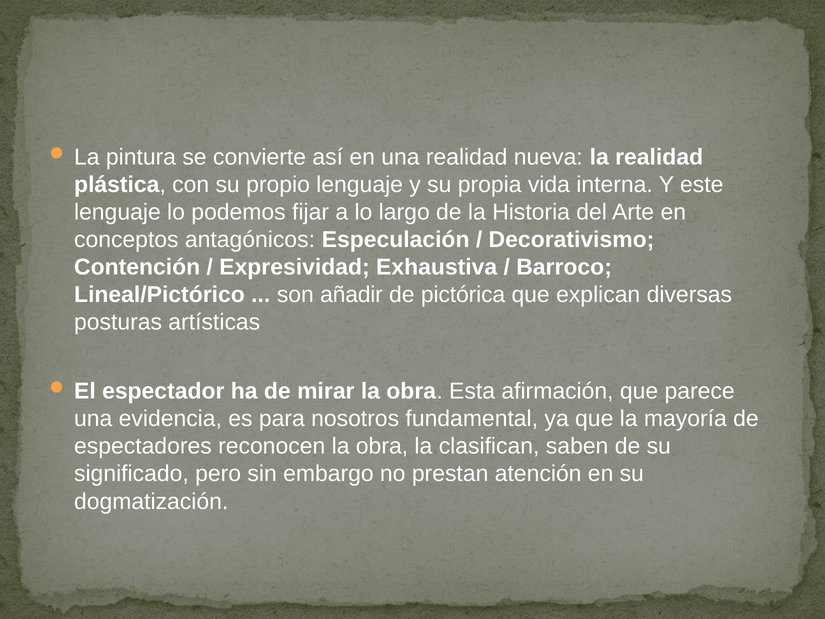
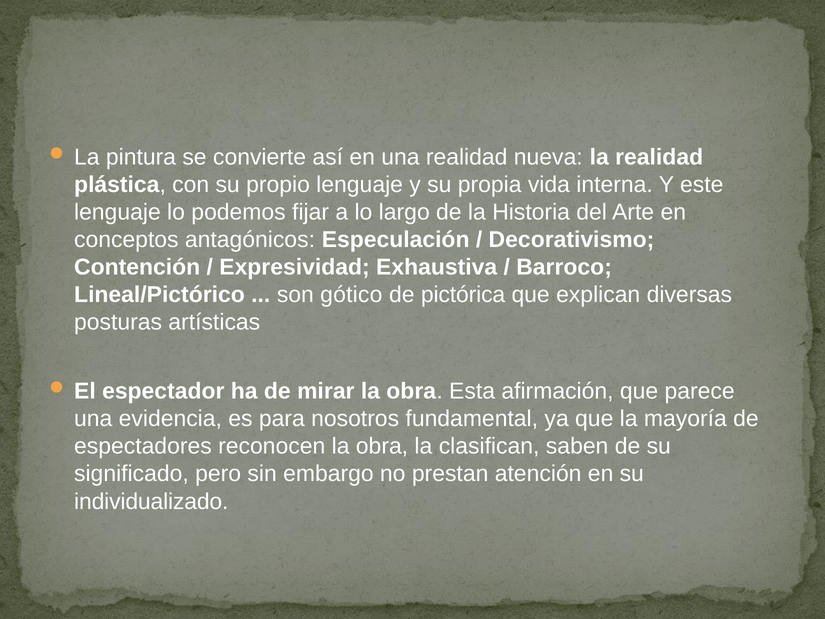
añadir: añadir -> gótico
dogmatización: dogmatización -> individualizado
